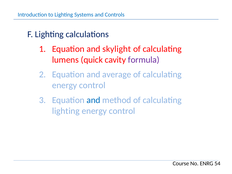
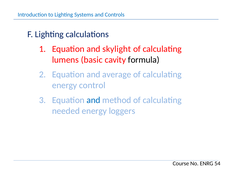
quick: quick -> basic
formula colour: purple -> black
lighting at (66, 111): lighting -> needed
control at (122, 111): control -> loggers
